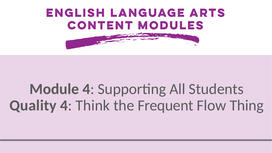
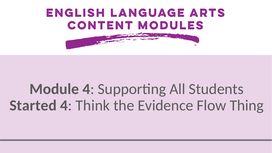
Quality: Quality -> Started
Frequent: Frequent -> Evidence
